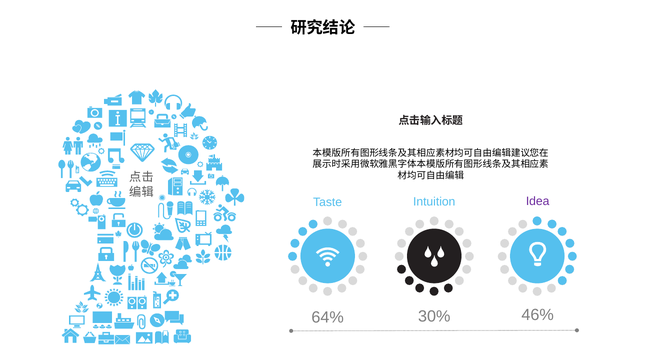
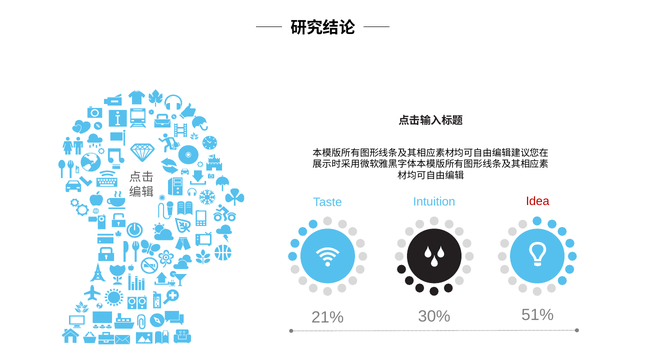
Idea colour: purple -> red
64%: 64% -> 21%
46%: 46% -> 51%
